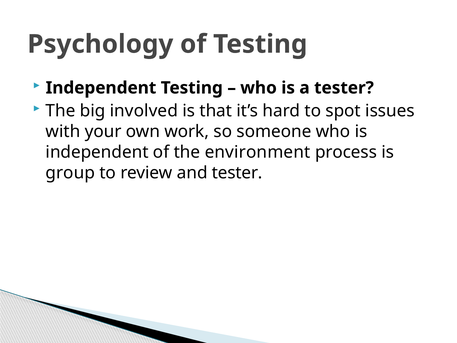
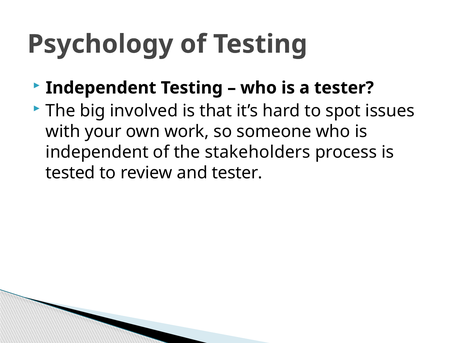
environment: environment -> stakeholders
group: group -> tested
